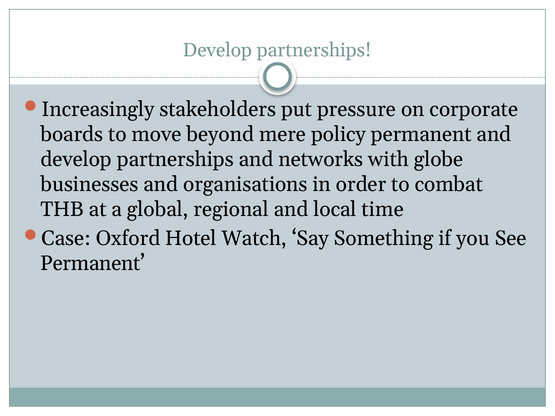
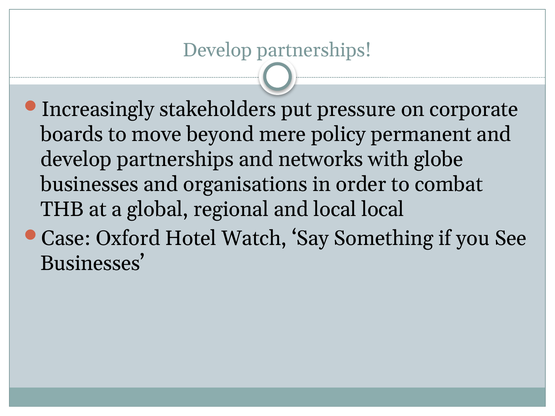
local time: time -> local
Permanent at (93, 264): Permanent -> Businesses
